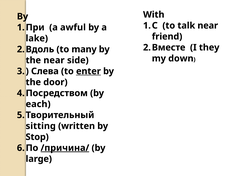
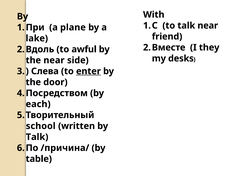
awful: awful -> plane
many: many -> awful
down: down -> desks
sitting: sitting -> school
Stop at (37, 137): Stop -> Talk
/причина/ underline: present -> none
large: large -> table
